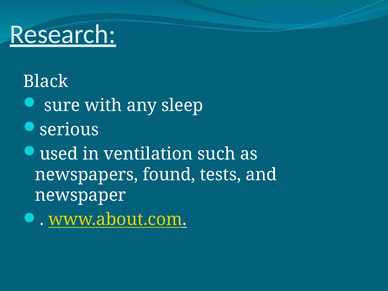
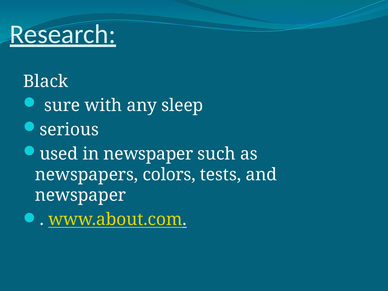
in ventilation: ventilation -> newspaper
found: found -> colors
